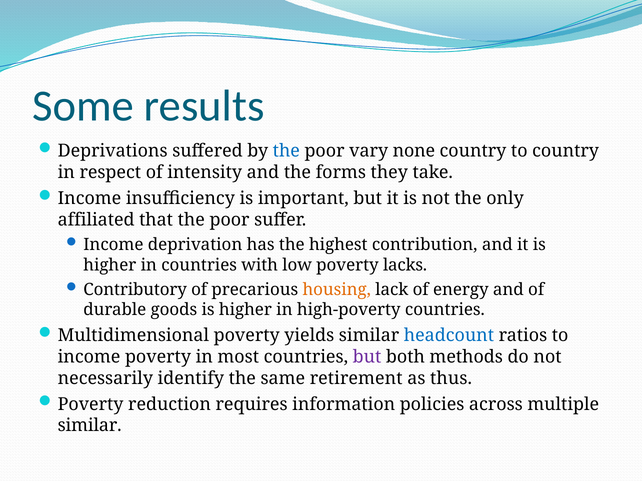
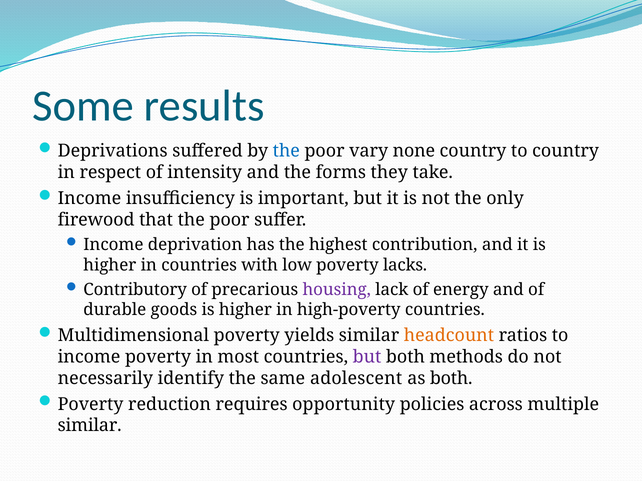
affiliated: affiliated -> firewood
housing colour: orange -> purple
headcount colour: blue -> orange
retirement: retirement -> adolescent
as thus: thus -> both
information: information -> opportunity
